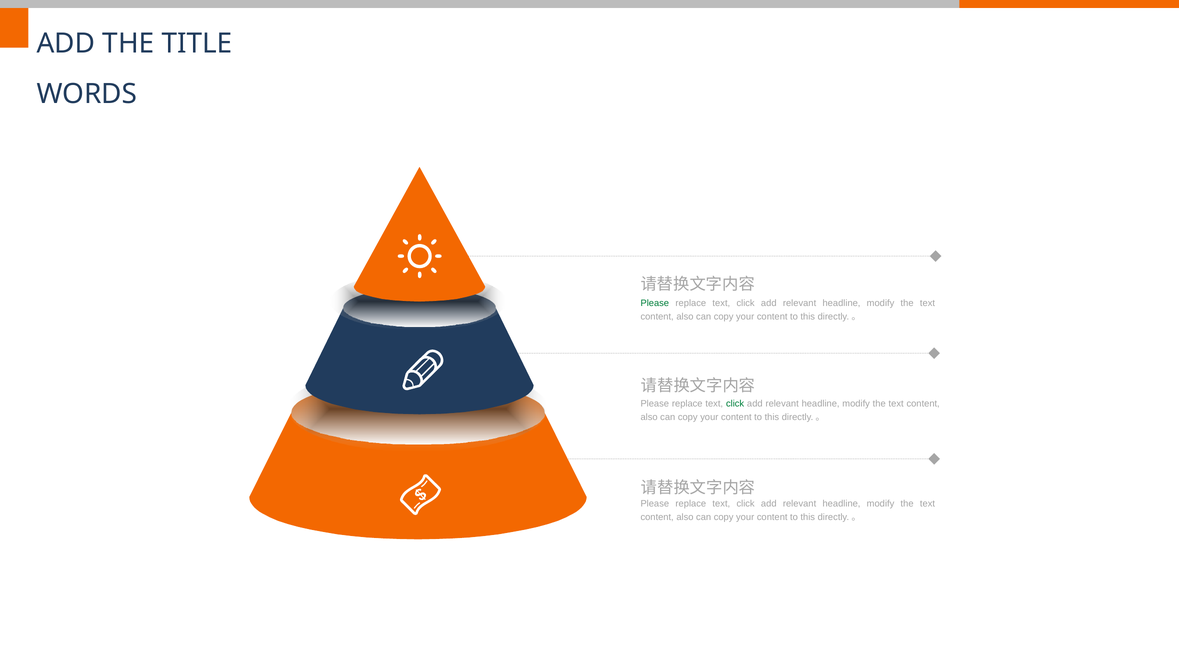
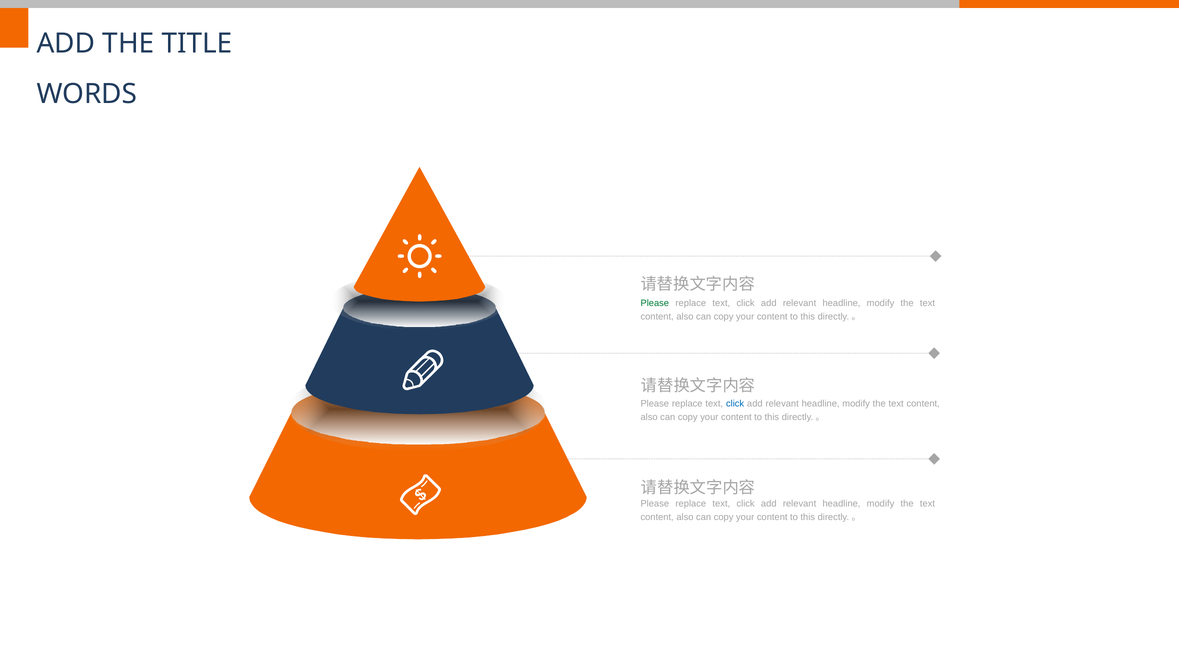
click at (735, 404) colour: green -> blue
